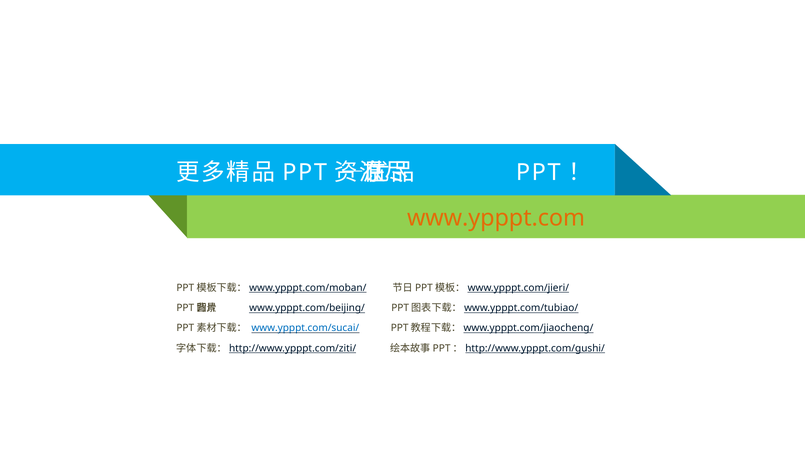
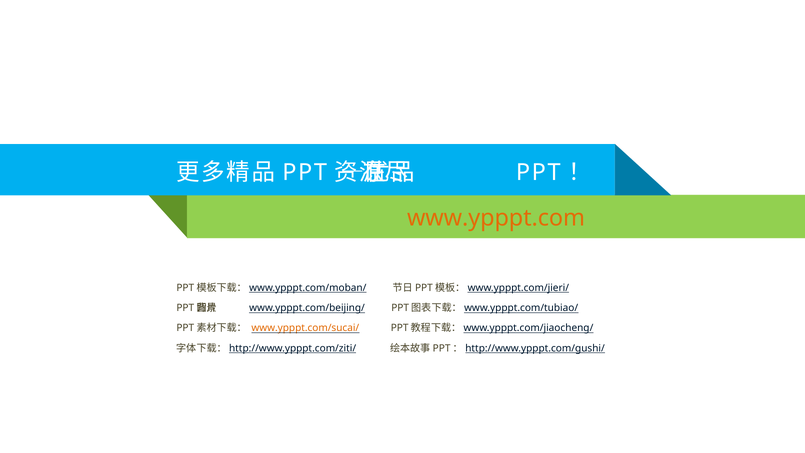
www.ypppt.com/sucai/ colour: blue -> orange
